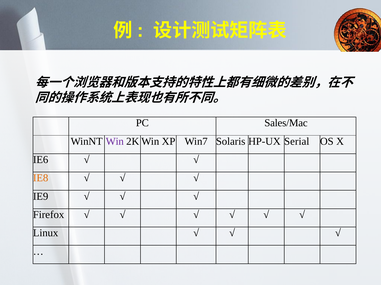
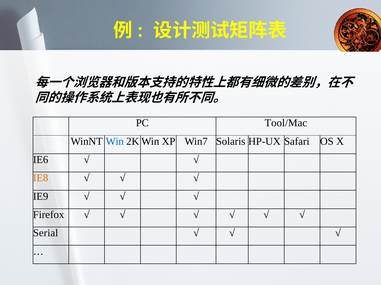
Sales/Mac: Sales/Mac -> Tool/Mac
Win colour: purple -> blue
Serial: Serial -> Safari
Linux: Linux -> Serial
